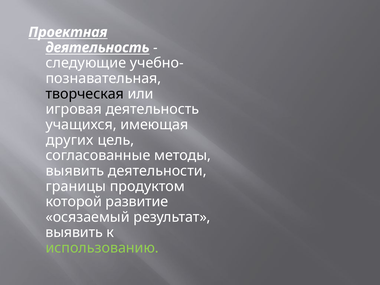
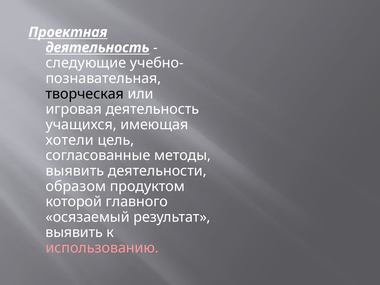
других: других -> хотели
границы: границы -> образом
развитие: развитие -> главного
использованию colour: light green -> pink
